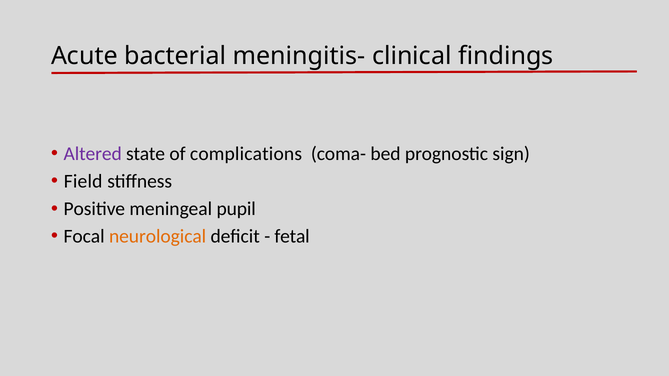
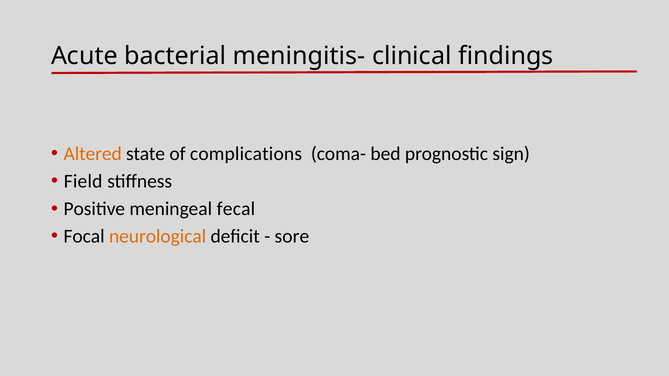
Altered colour: purple -> orange
pupil: pupil -> fecal
fetal: fetal -> sore
